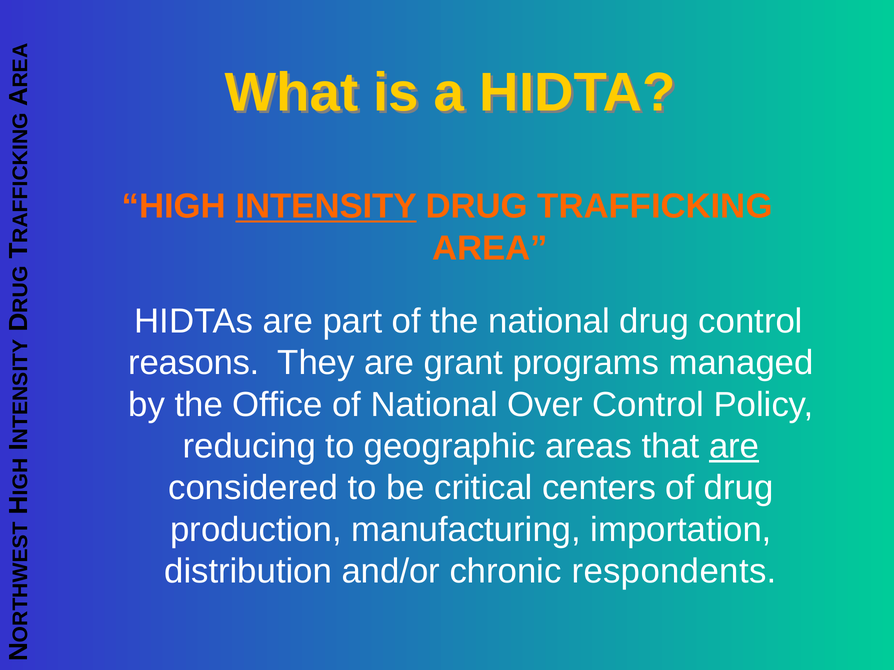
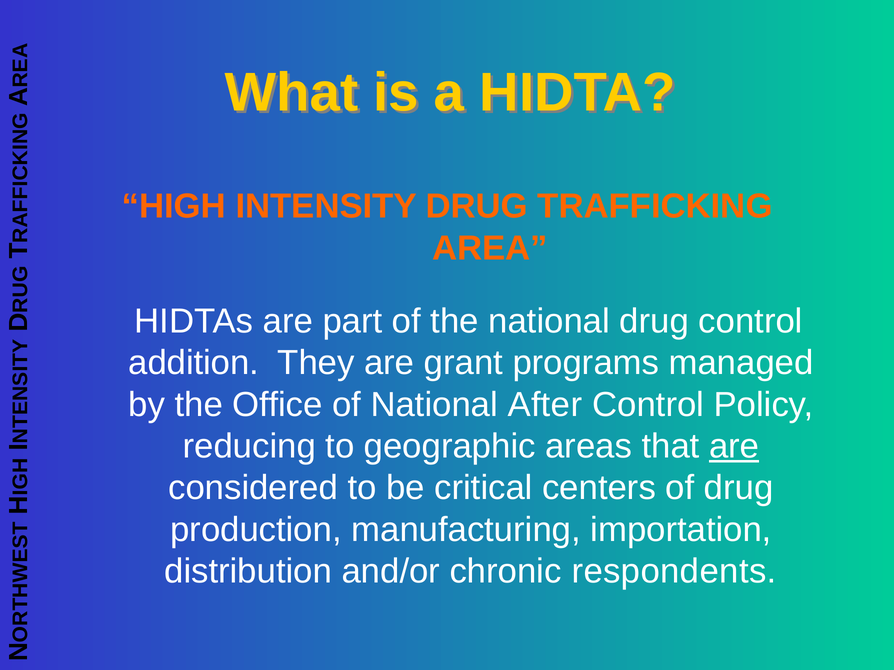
INTENSITY underline: present -> none
reasons: reasons -> addition
Over: Over -> After
